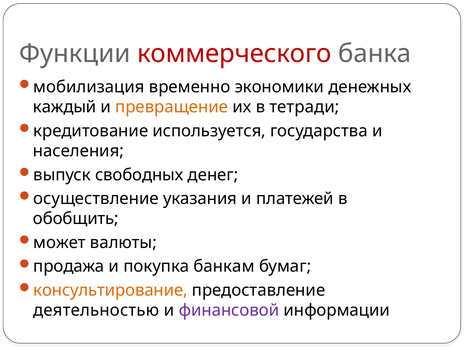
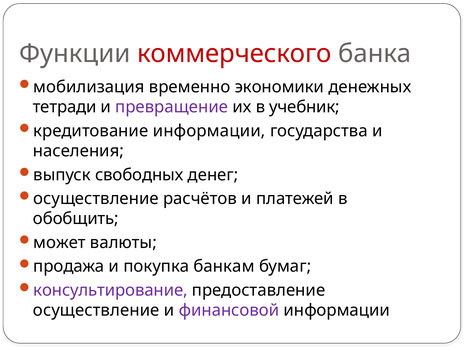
каждый: каждый -> тетради
превращение colour: orange -> purple
тетради: тетради -> учебник
кредитование используется: используется -> информации
указания: указания -> расчётов
консультирование colour: orange -> purple
деятельностью at (96, 310): деятельностью -> осуществление
